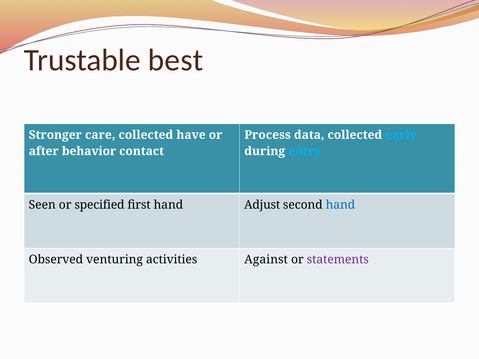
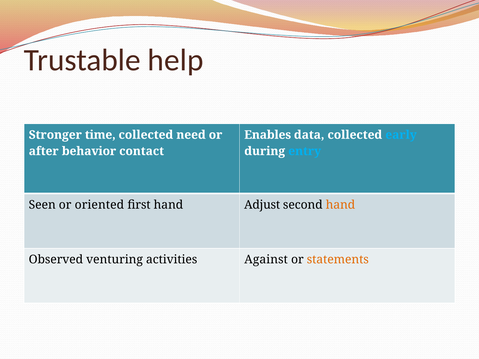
best: best -> help
care: care -> time
have: have -> need
Process: Process -> Enables
specified: specified -> oriented
hand at (340, 205) colour: blue -> orange
statements colour: purple -> orange
